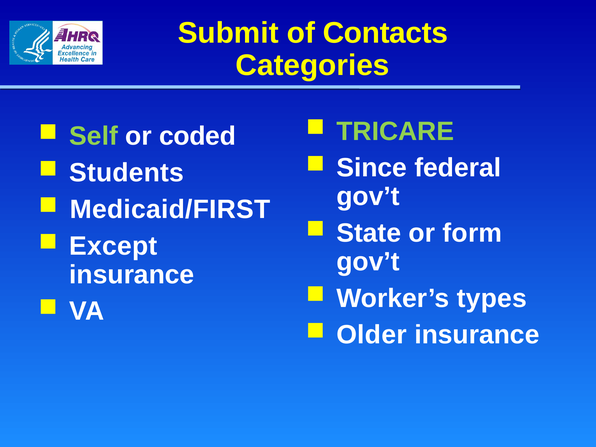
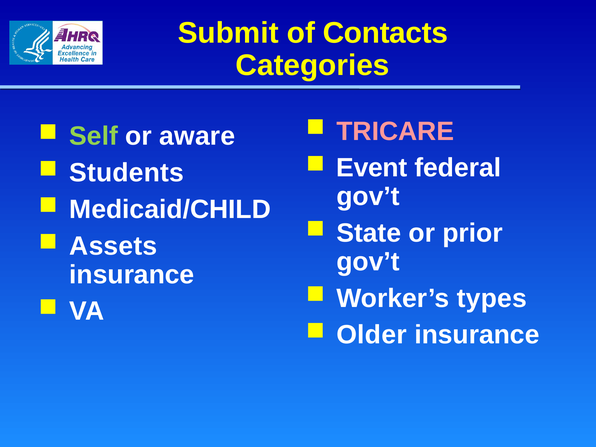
TRICARE colour: light green -> pink
coded: coded -> aware
Since: Since -> Event
Medicaid/FIRST: Medicaid/FIRST -> Medicaid/CHILD
form: form -> prior
Except: Except -> Assets
